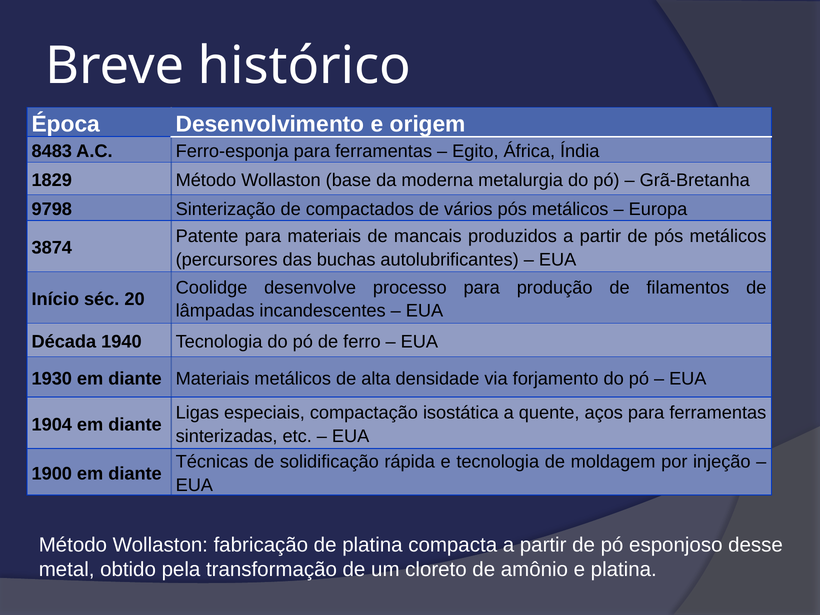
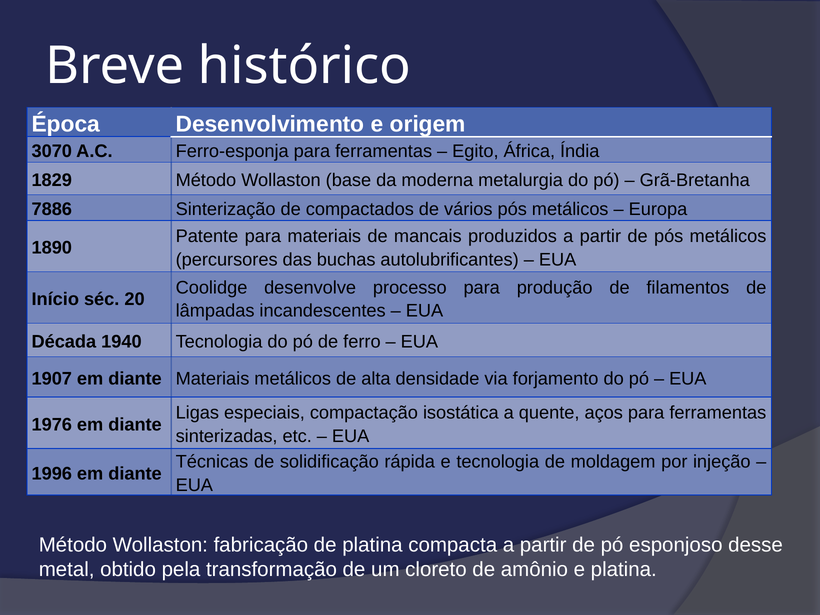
8483: 8483 -> 3070
9798: 9798 -> 7886
3874: 3874 -> 1890
1930: 1930 -> 1907
1904: 1904 -> 1976
1900: 1900 -> 1996
